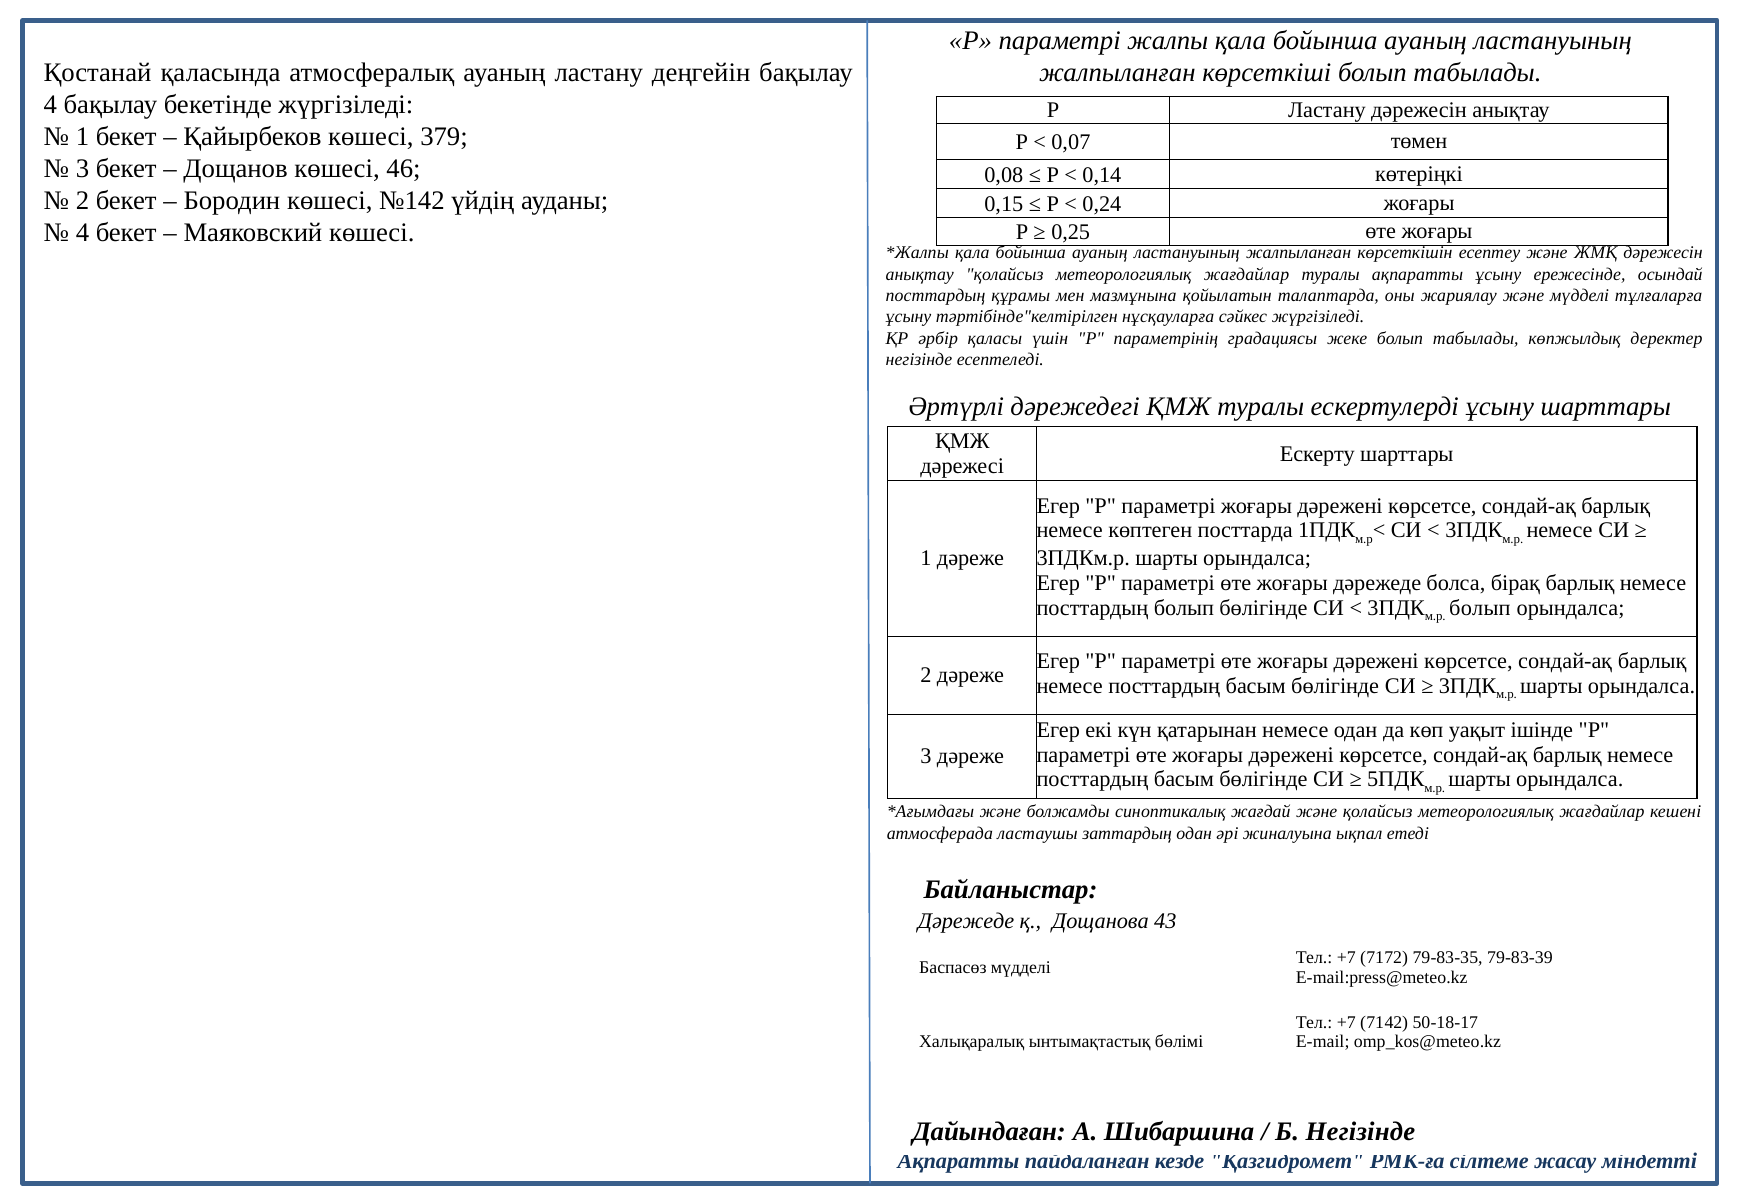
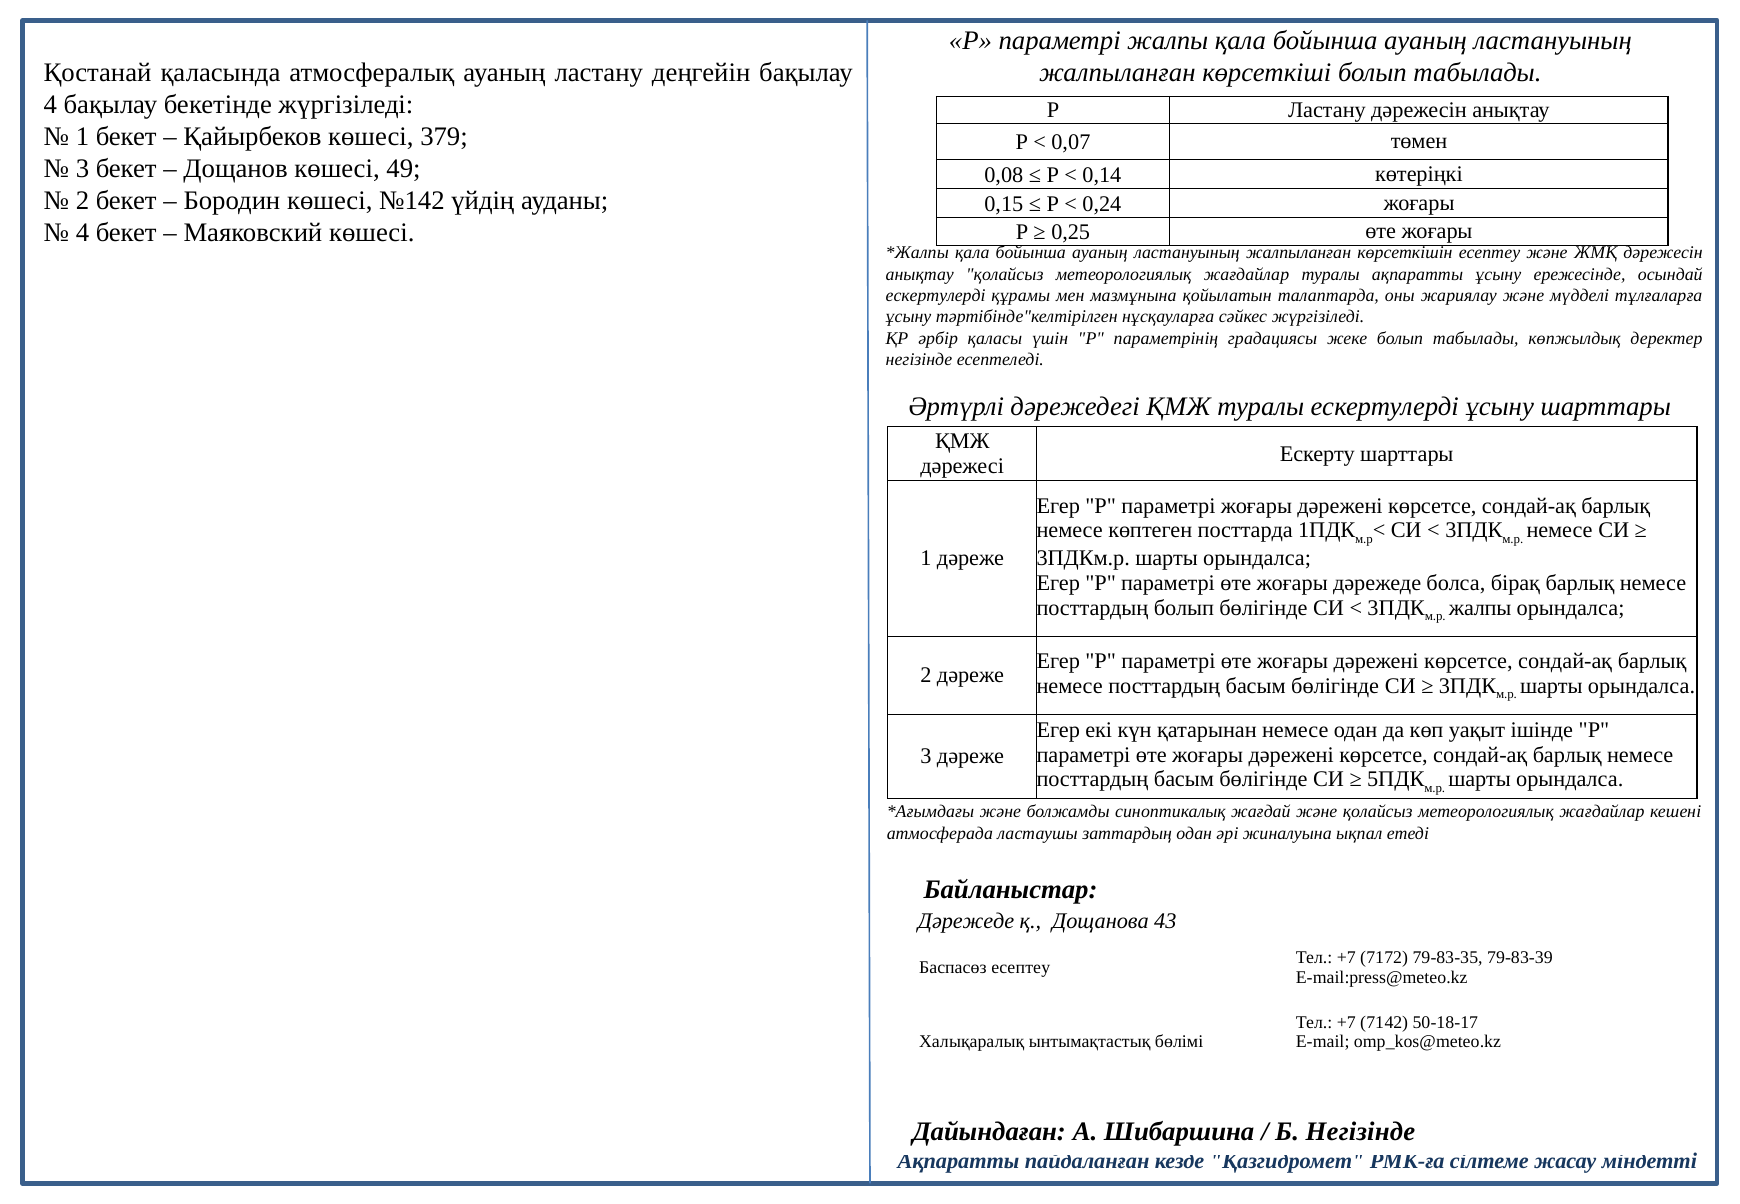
46: 46 -> 49
посттардың at (936, 296): посттардың -> ескертулерді
болып at (1480, 608): болып -> жалпы
Баспасөз мүдделі: мүдделі -> есептеу
